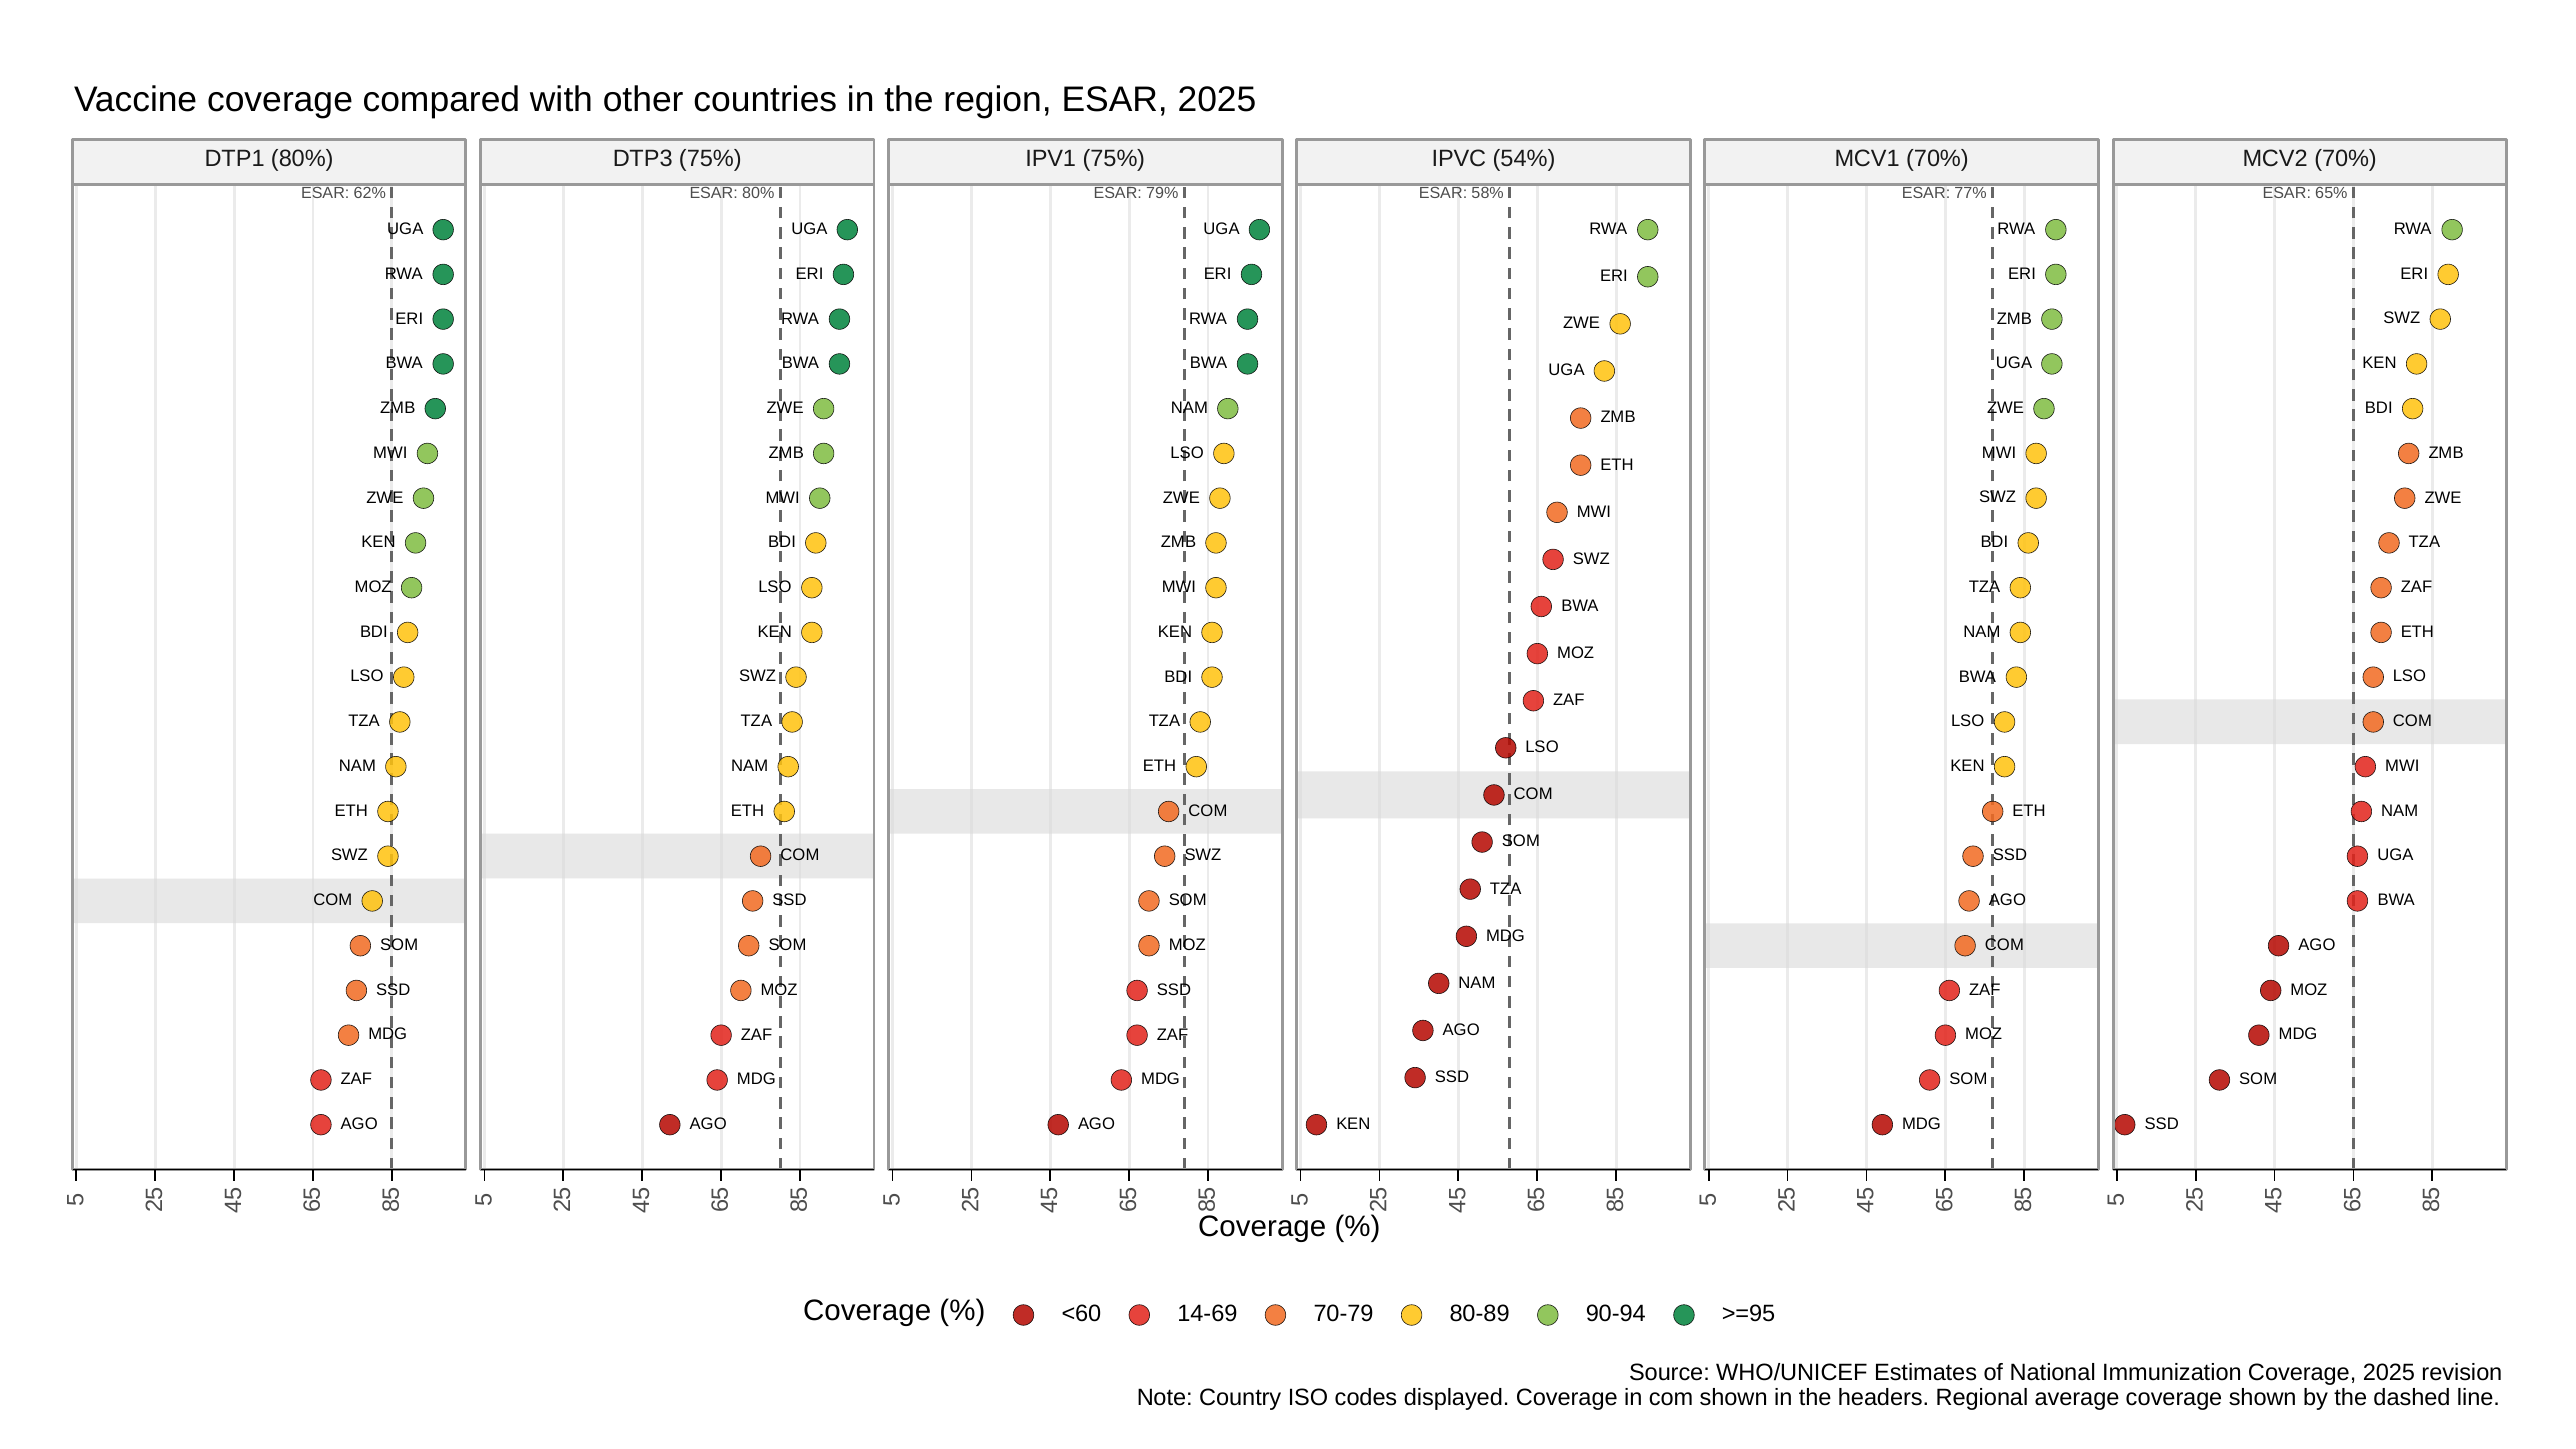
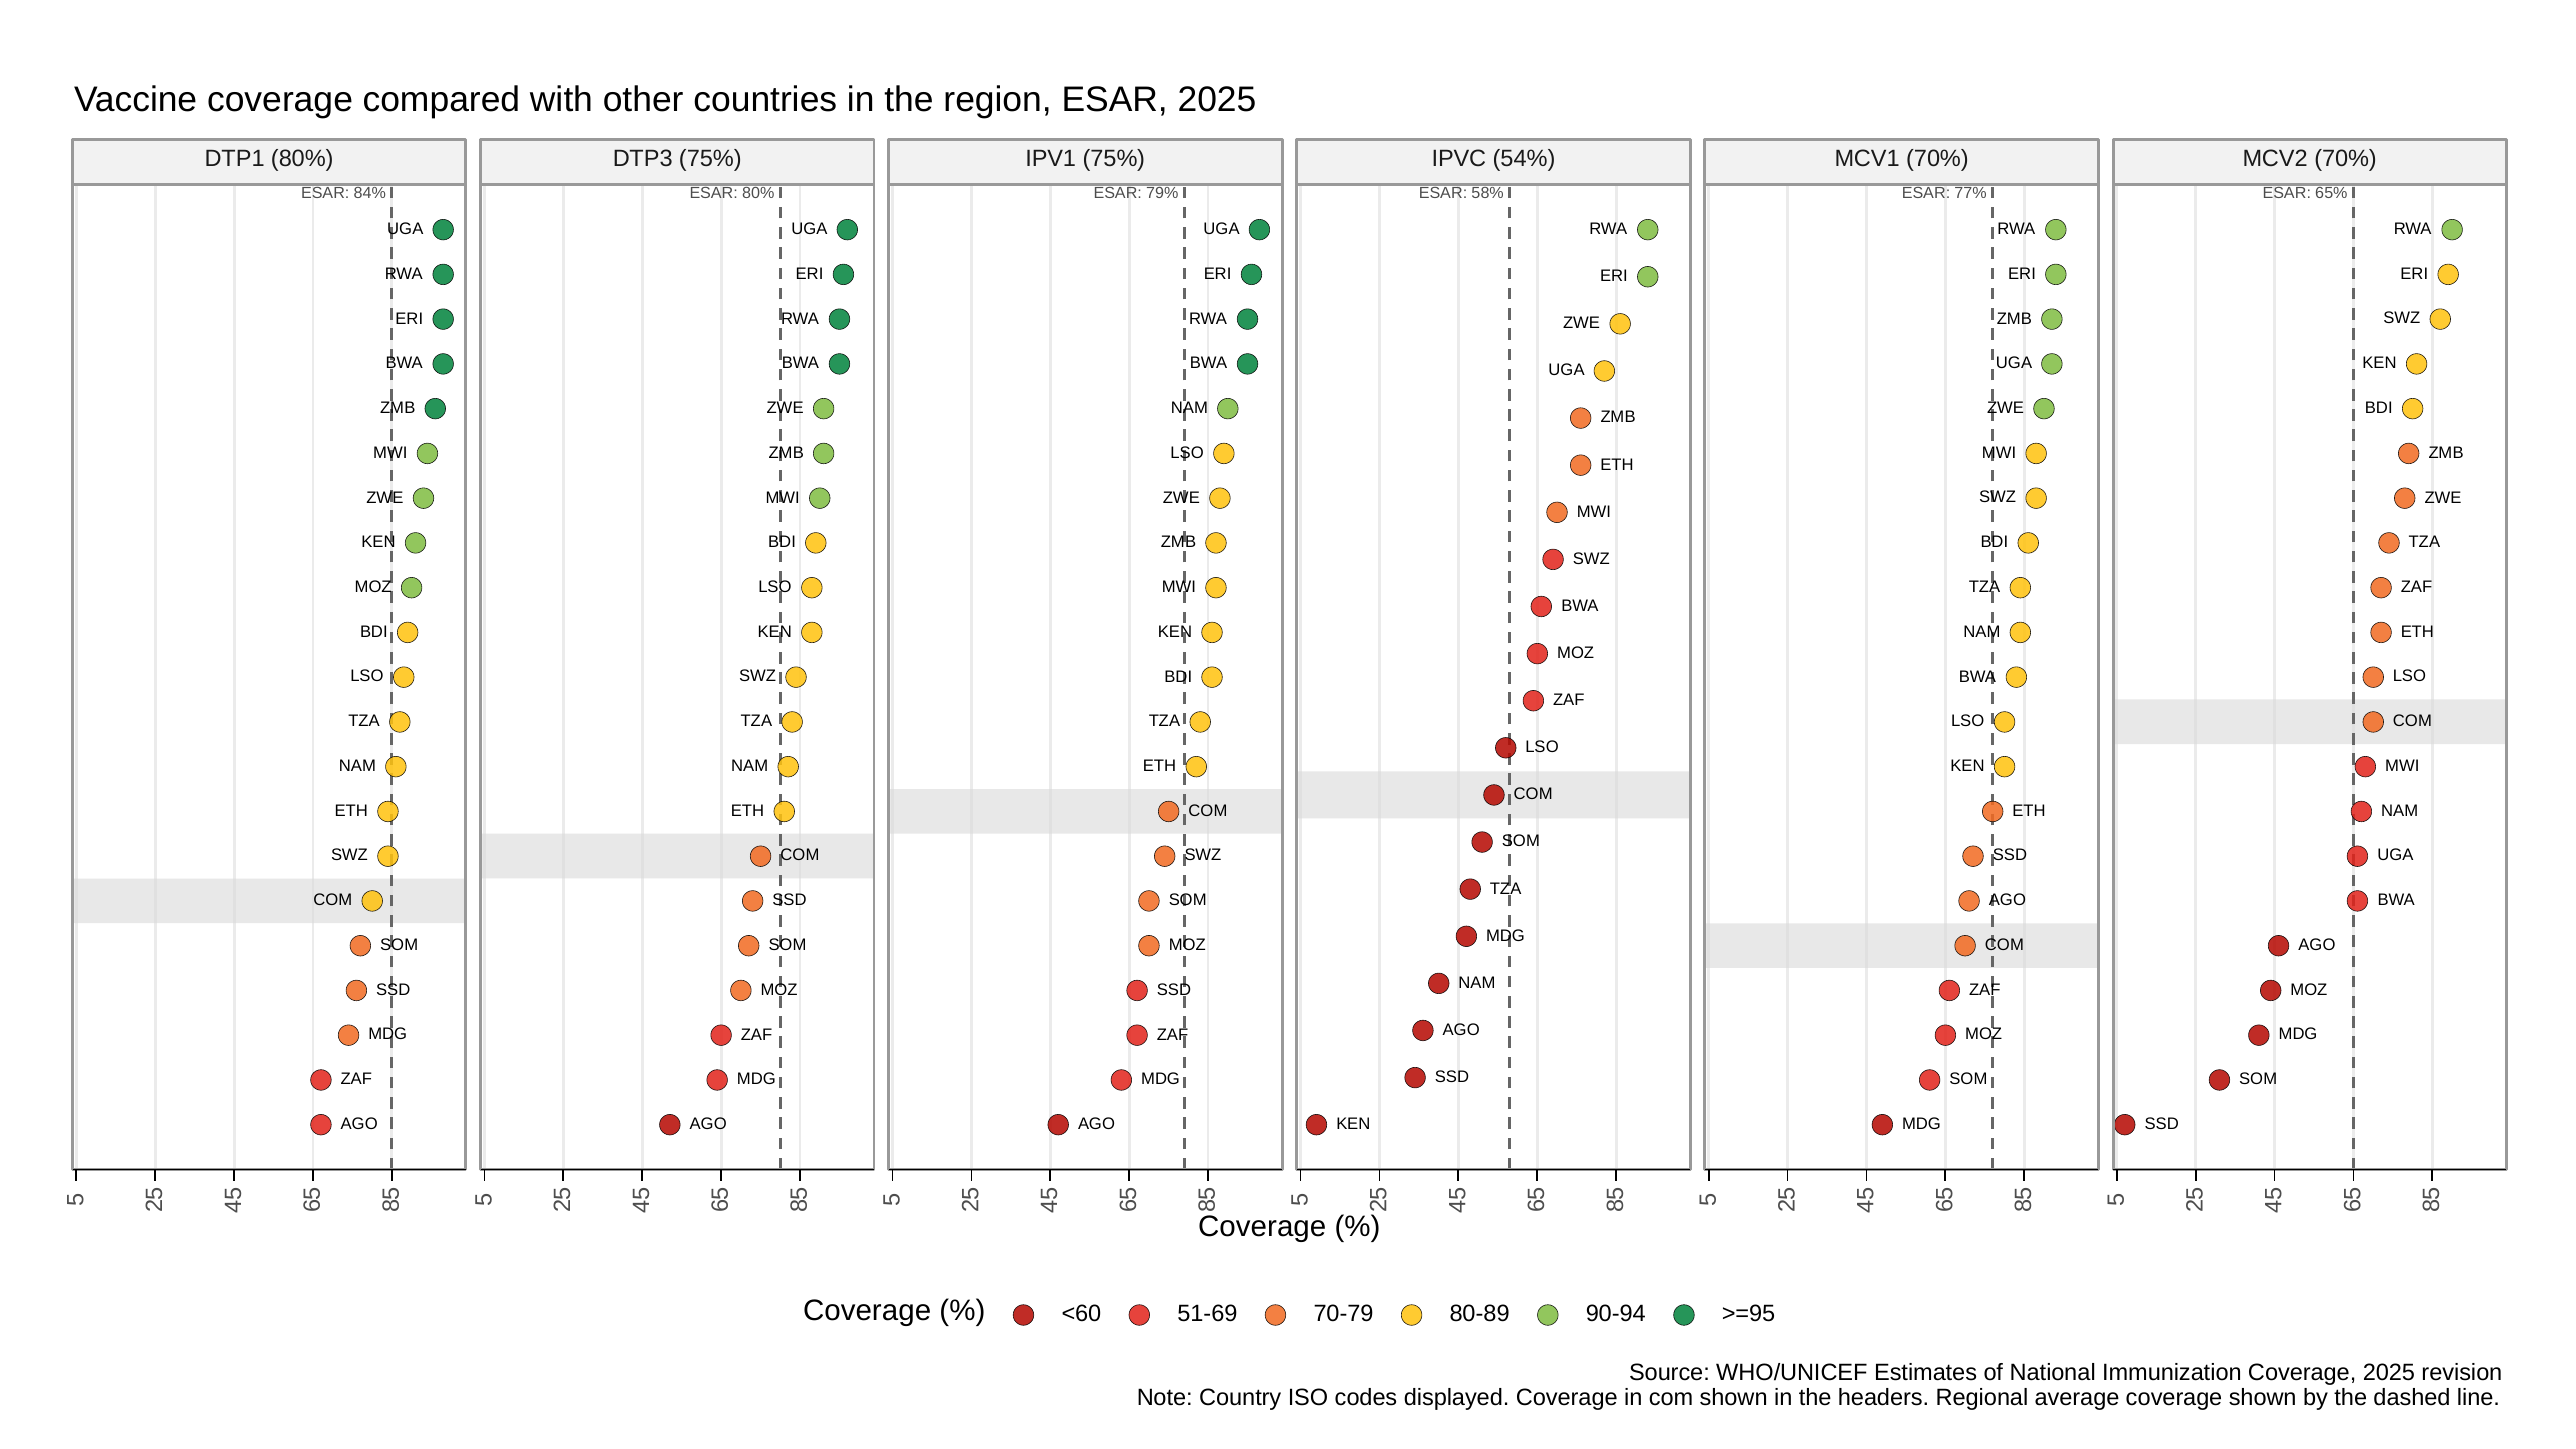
62%: 62% -> 84%
14-69: 14-69 -> 51-69
